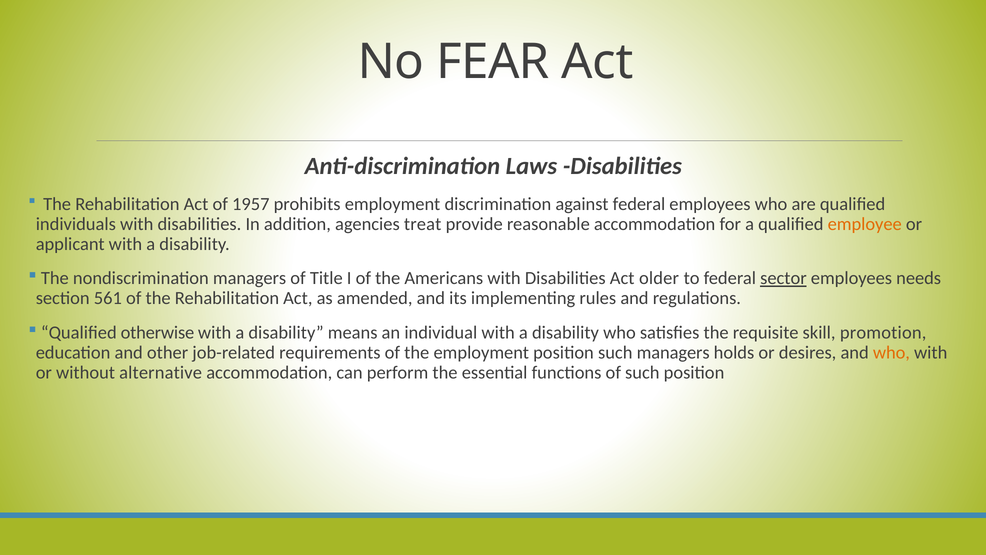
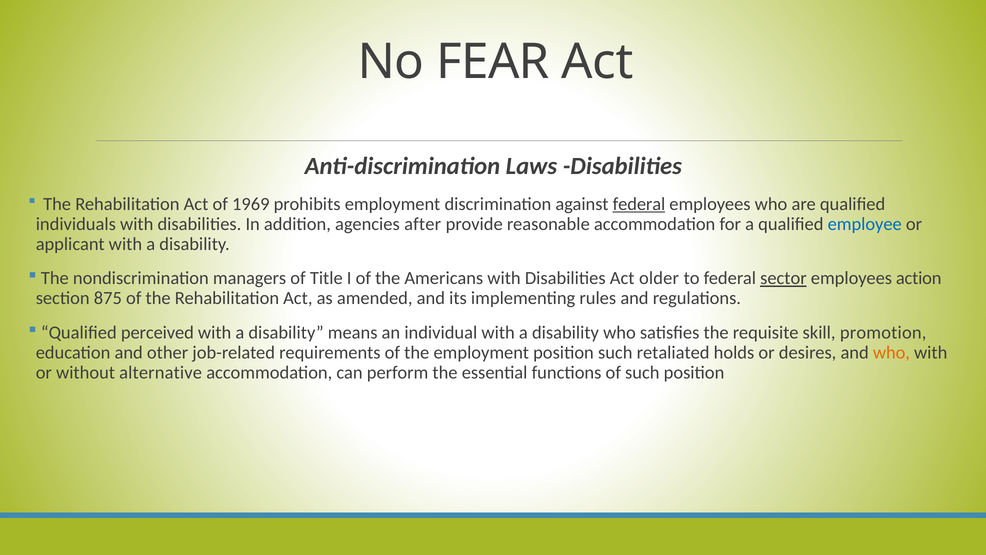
1957: 1957 -> 1969
federal at (639, 204) underline: none -> present
treat: treat -> after
employee colour: orange -> blue
needs: needs -> action
561: 561 -> 875
otherwise: otherwise -> perceived
such managers: managers -> retaliated
